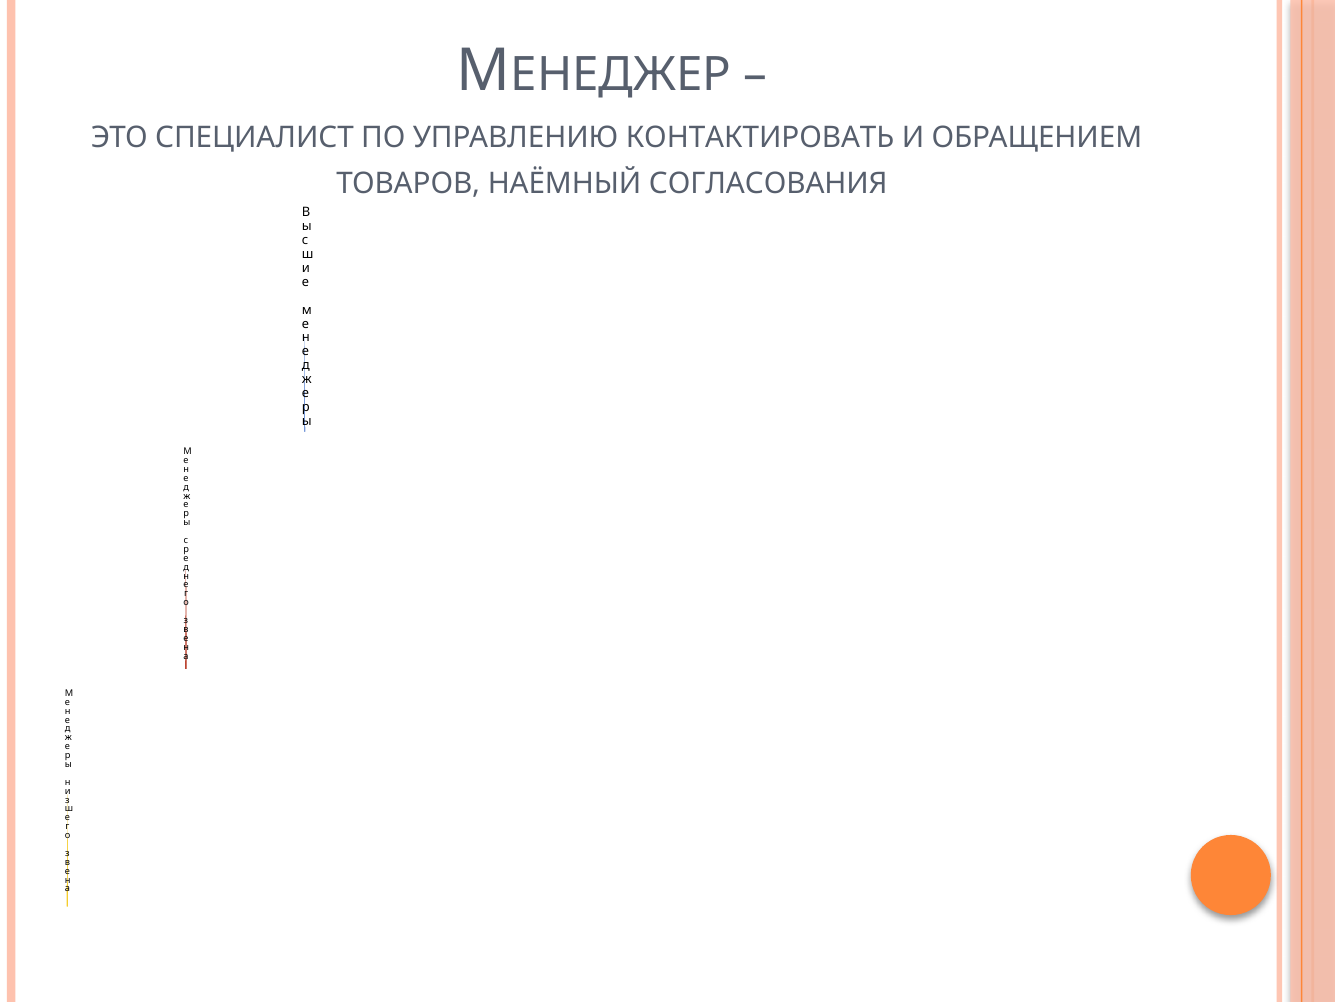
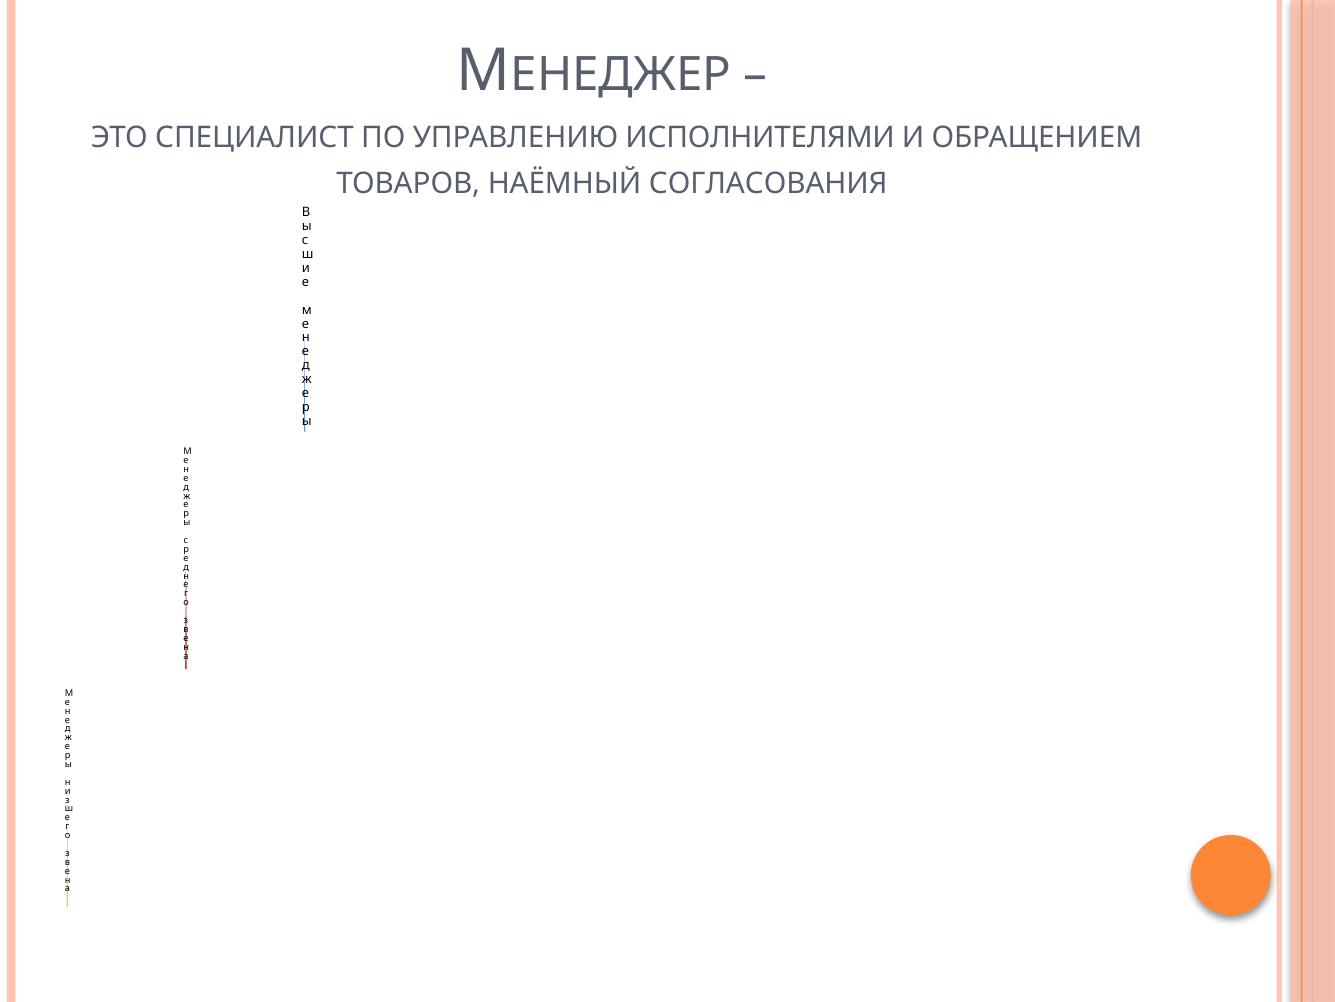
КОНТАКТИРОВАТЬ: КОНТАКТИРОВАТЬ -> ИСПОЛНИТЕЛЯМИ
